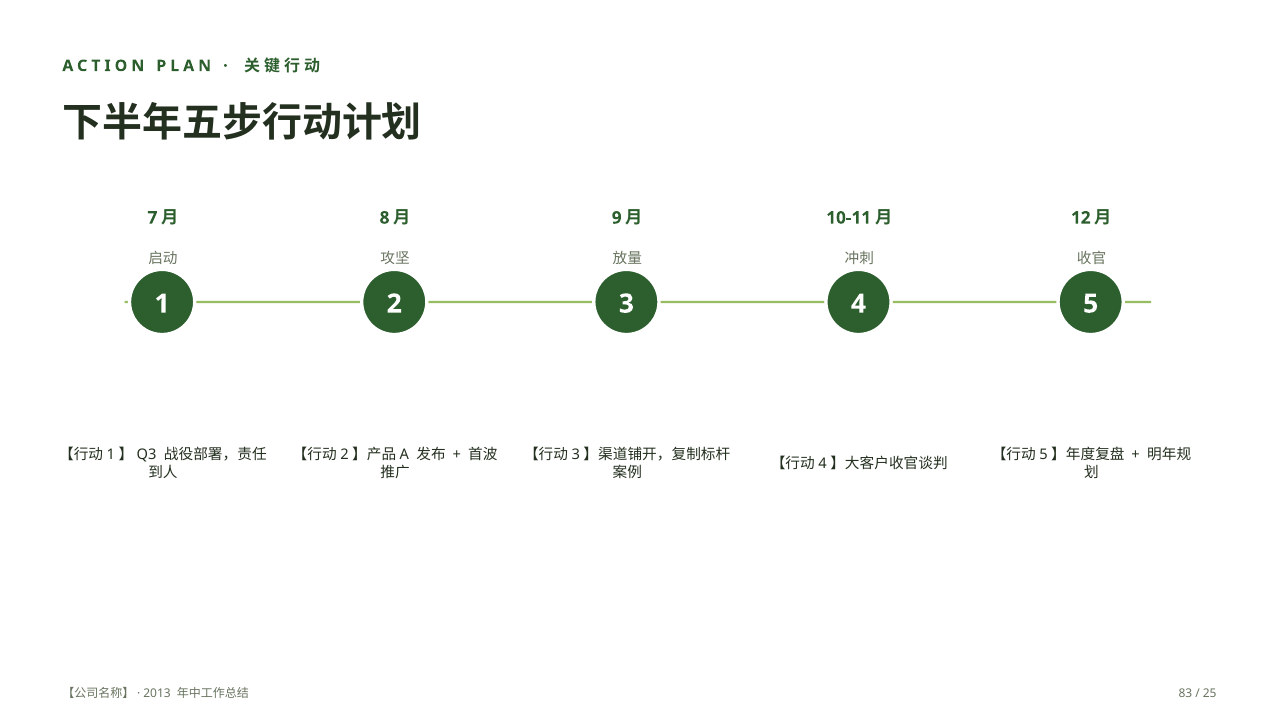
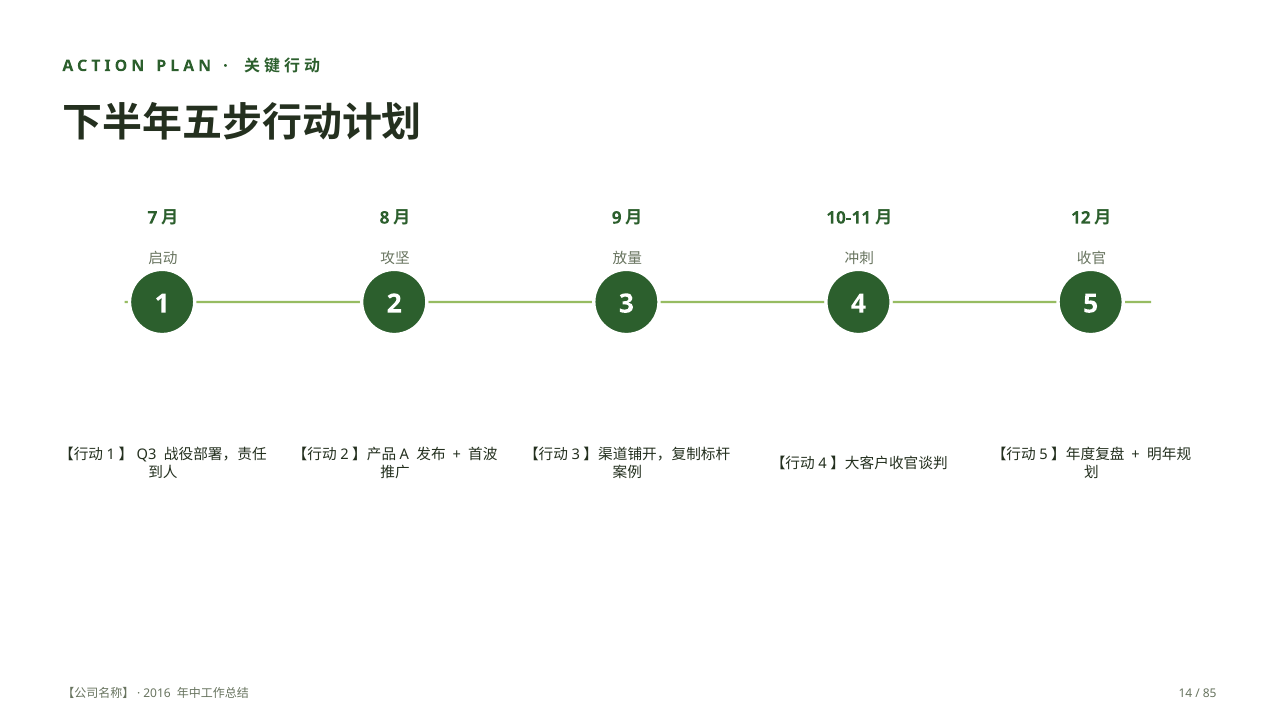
2013: 2013 -> 2016
83: 83 -> 14
25: 25 -> 85
